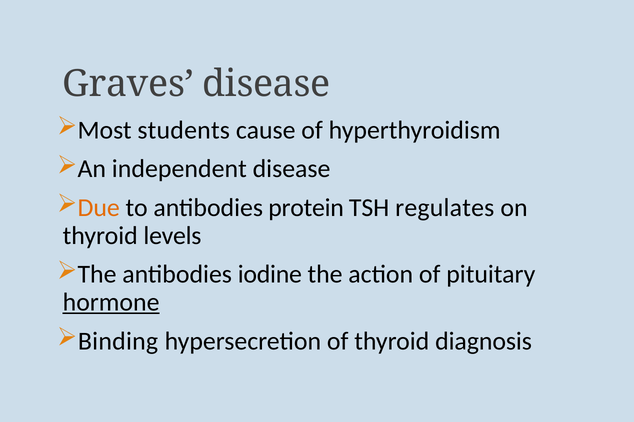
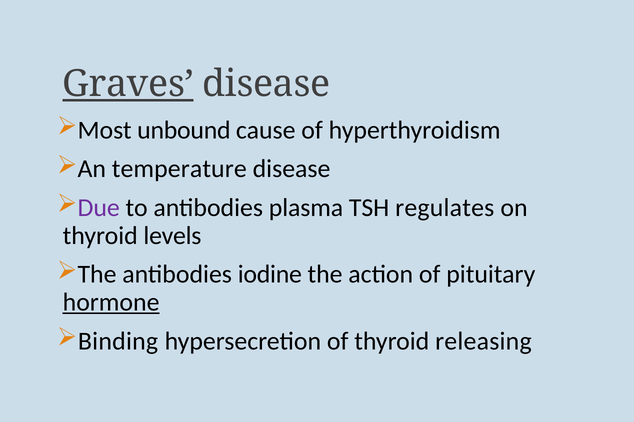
Graves underline: none -> present
students: students -> unbound
independent: independent -> temperature
Due colour: orange -> purple
protein: protein -> plasma
diagnosis: diagnosis -> releasing
